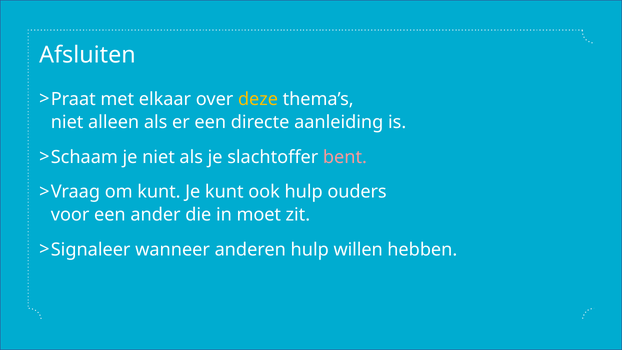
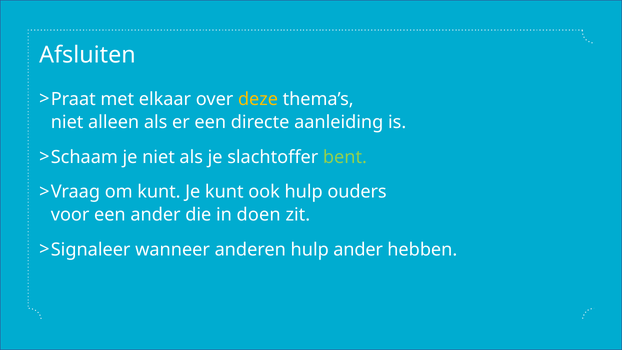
bent colour: pink -> light green
moet: moet -> doen
hulp willen: willen -> ander
